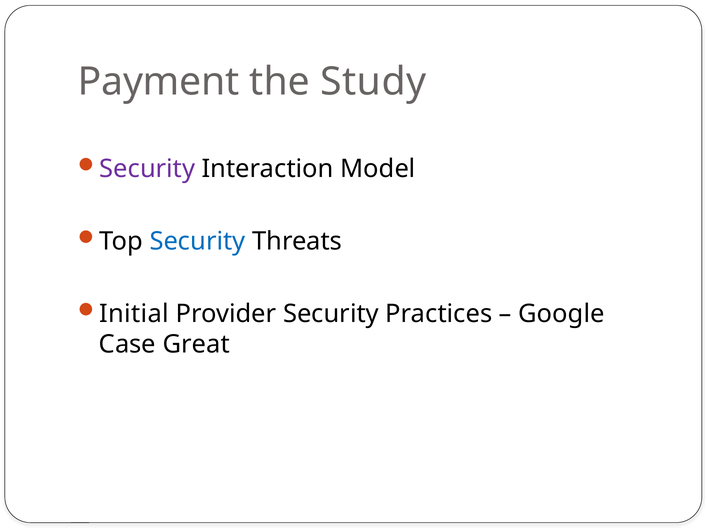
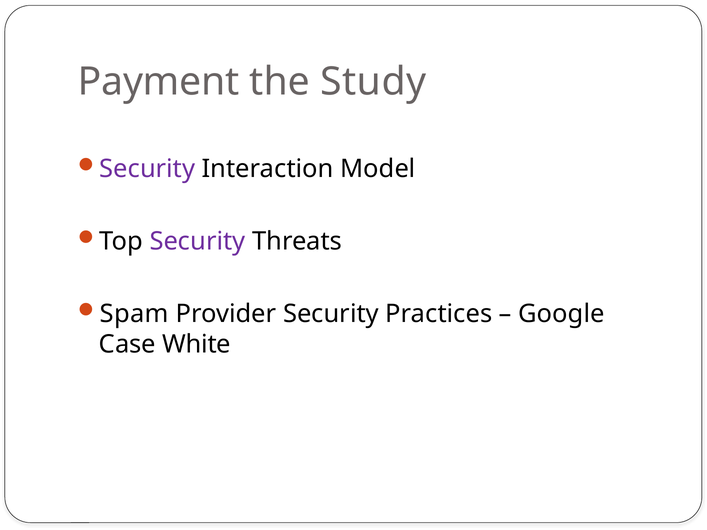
Security at (197, 241) colour: blue -> purple
Initial: Initial -> Spam
Great: Great -> White
